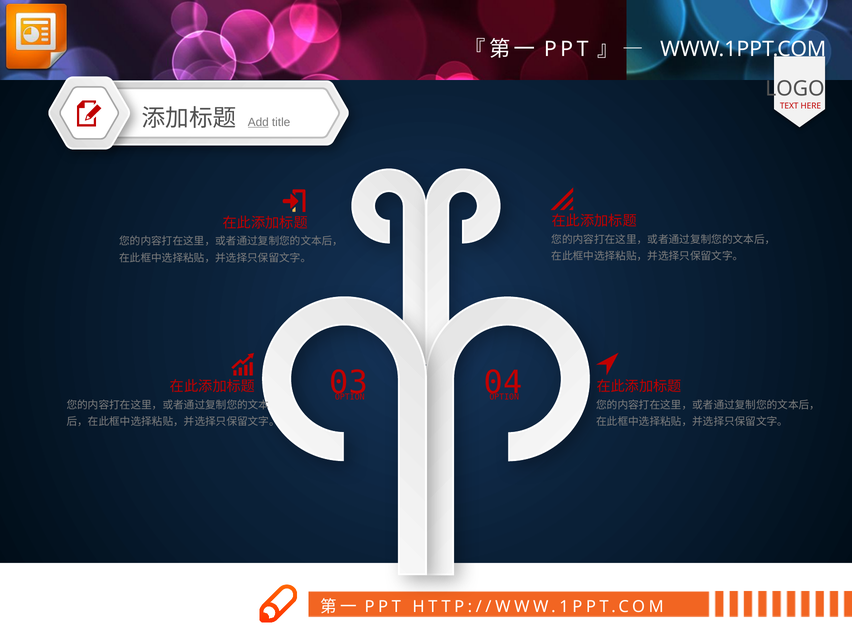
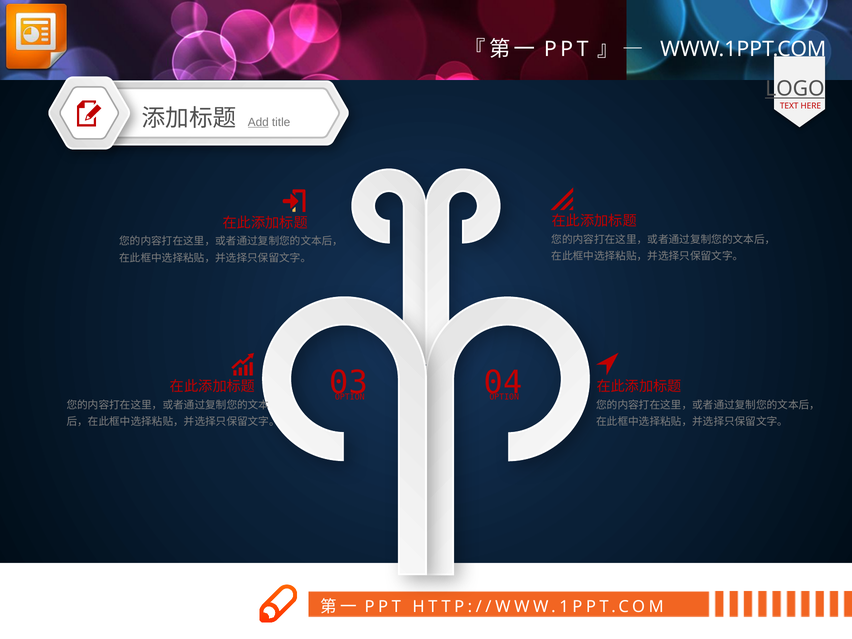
LOGO underline: none -> present
